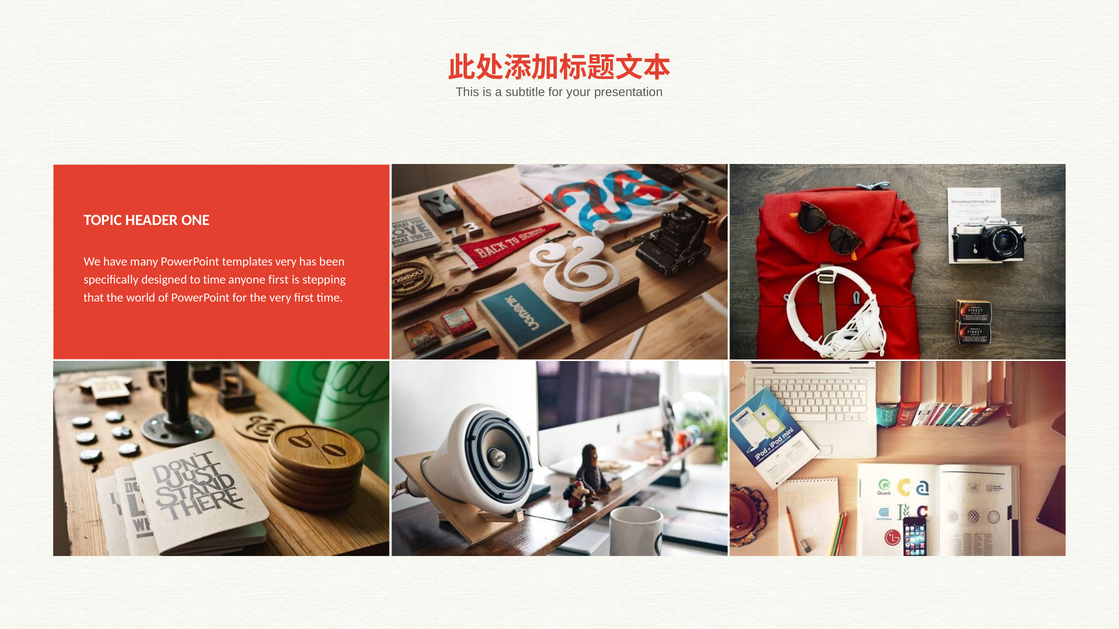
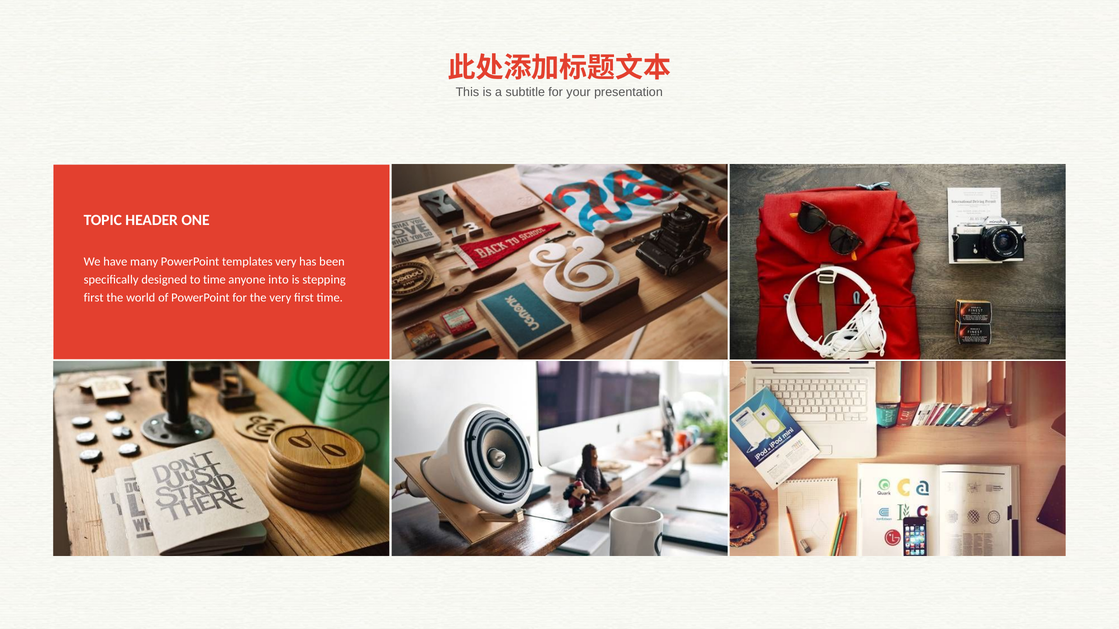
anyone first: first -> into
that at (94, 298): that -> first
